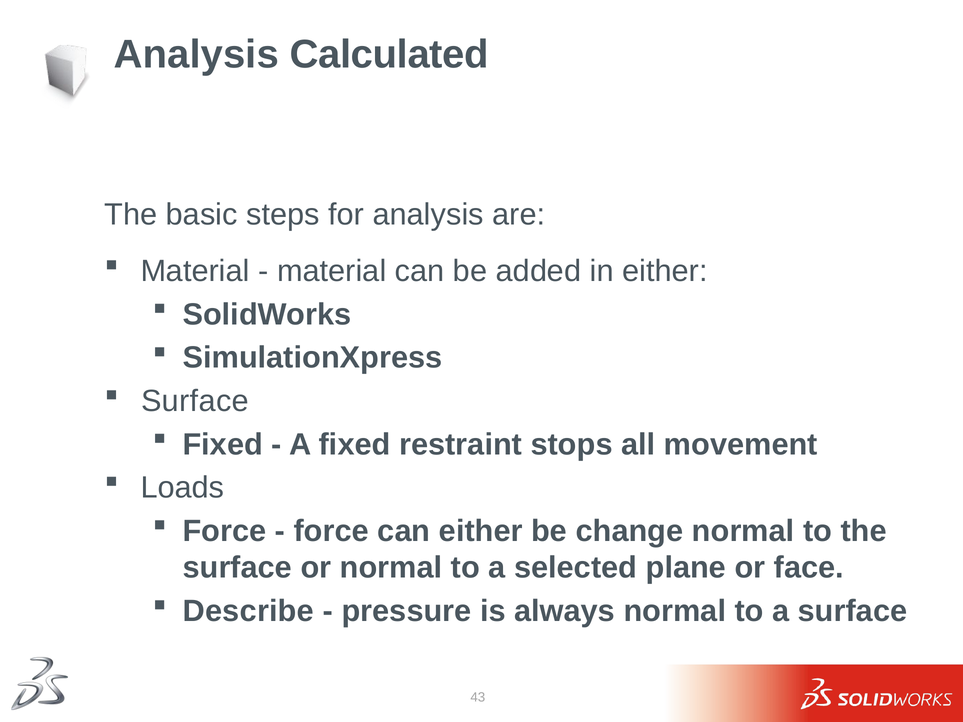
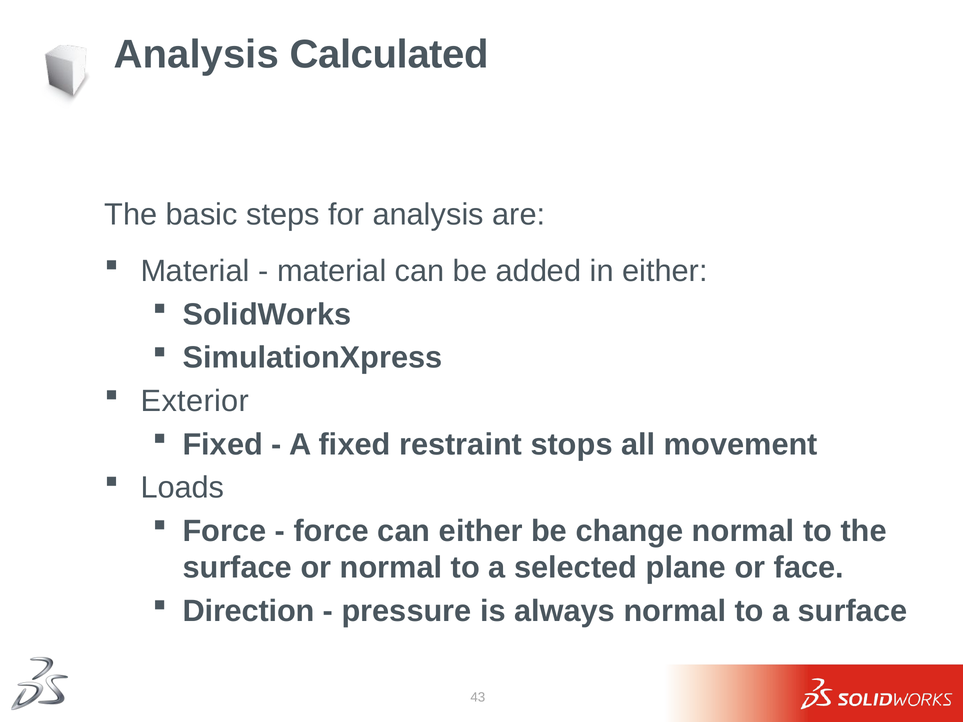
Surface at (195, 401): Surface -> Exterior
Describe: Describe -> Direction
